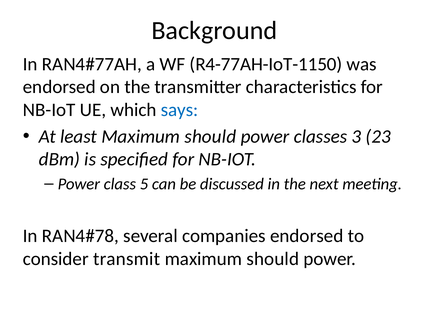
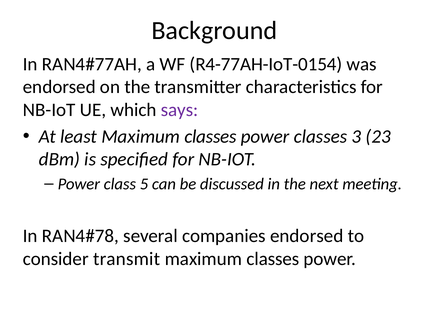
R4-77AH-IoT-1150: R4-77AH-IoT-1150 -> R4-77AH-IoT-0154
says colour: blue -> purple
least Maximum should: should -> classes
should at (273, 259): should -> classes
